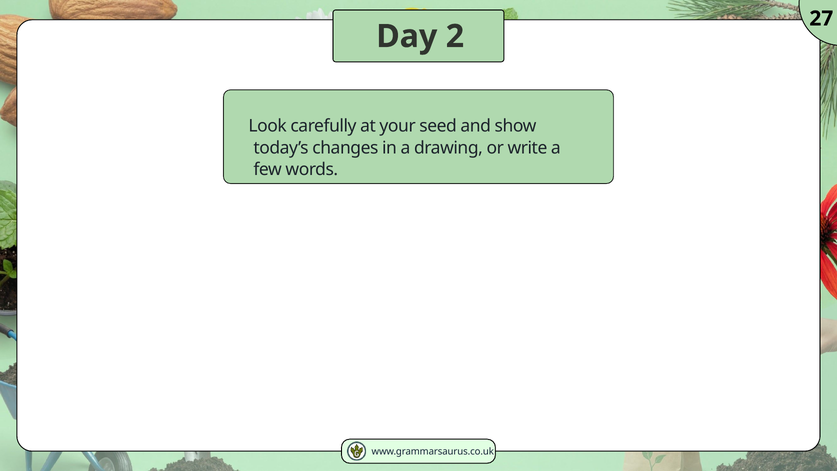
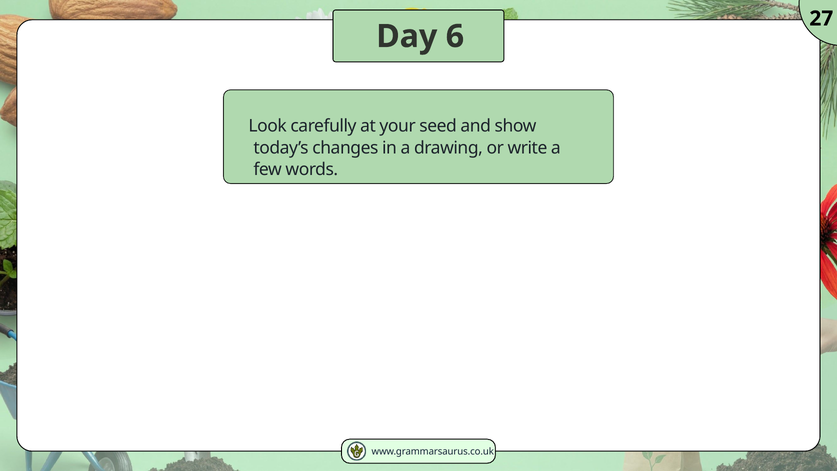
2: 2 -> 6
